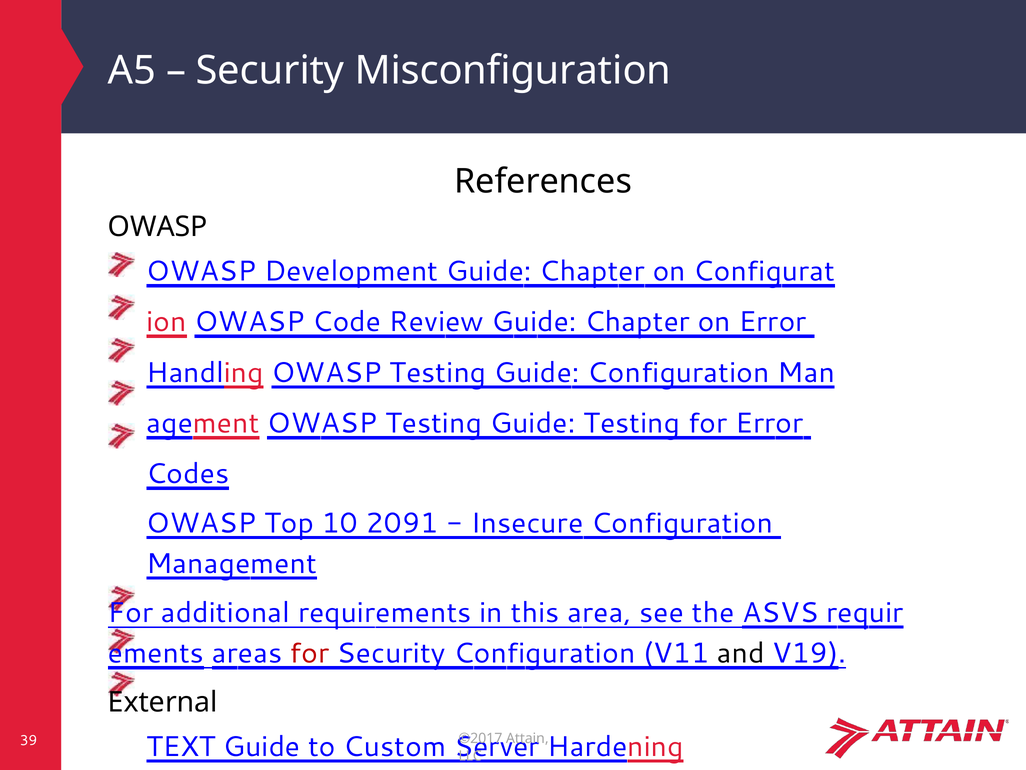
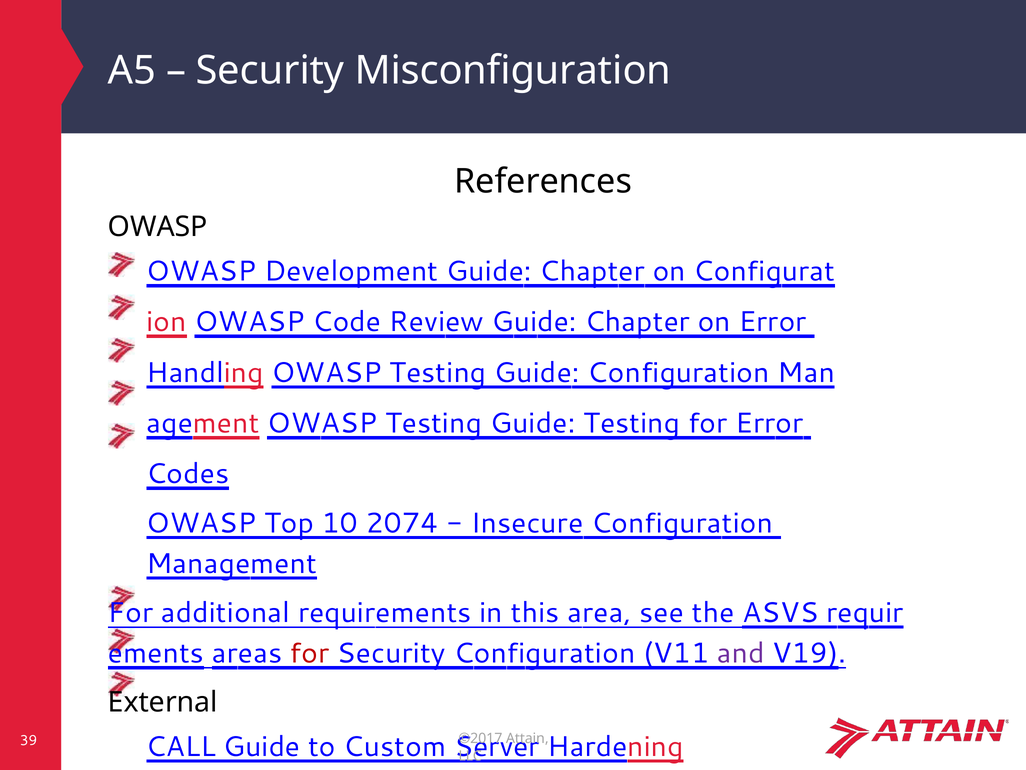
2091: 2091 -> 2074
and colour: black -> purple
TEXT: TEXT -> CALL
